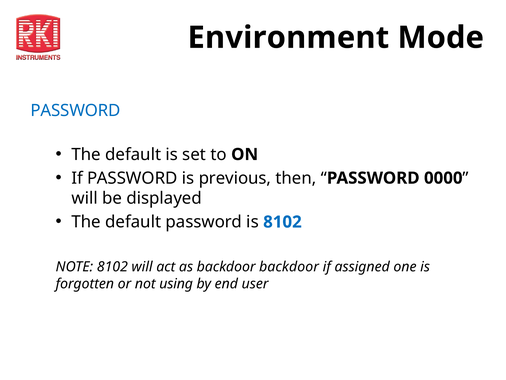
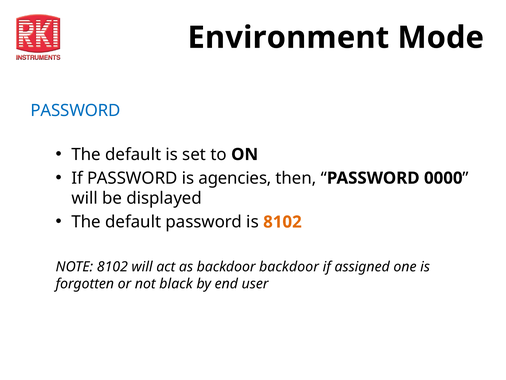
previous: previous -> agencies
8102 at (282, 222) colour: blue -> orange
using: using -> black
